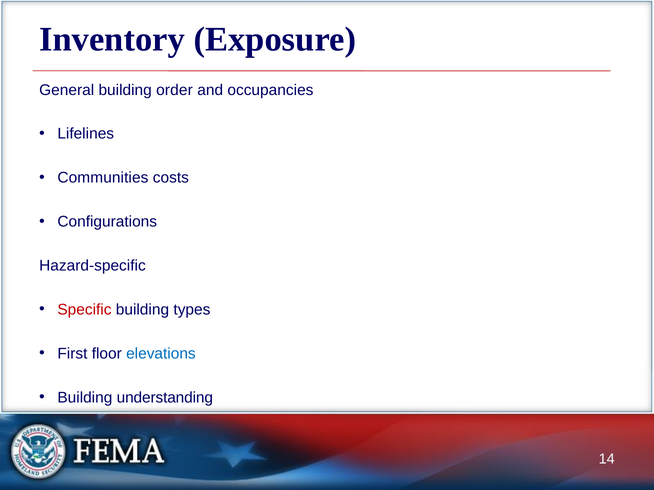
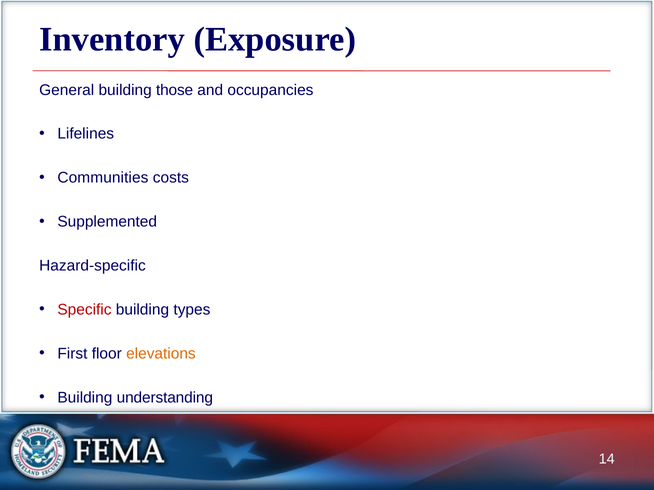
order: order -> those
Configurations: Configurations -> Supplemented
elevations colour: blue -> orange
